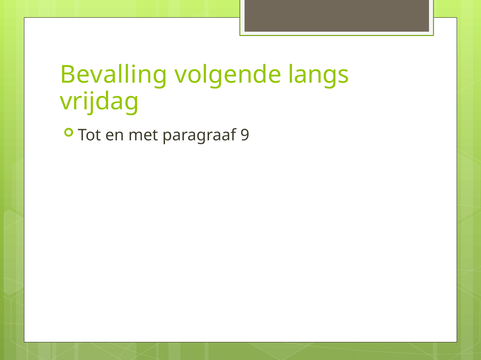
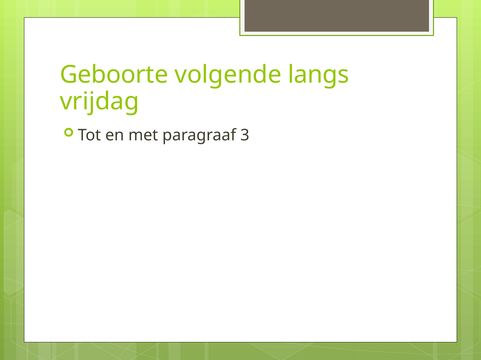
Bevalling: Bevalling -> Geboorte
9: 9 -> 3
